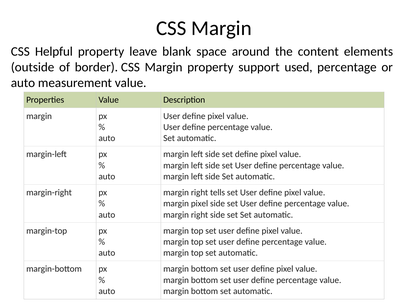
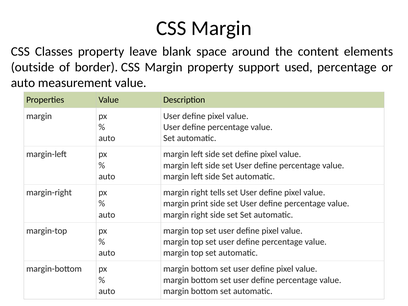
Helpful: Helpful -> Classes
margin pixel: pixel -> print
